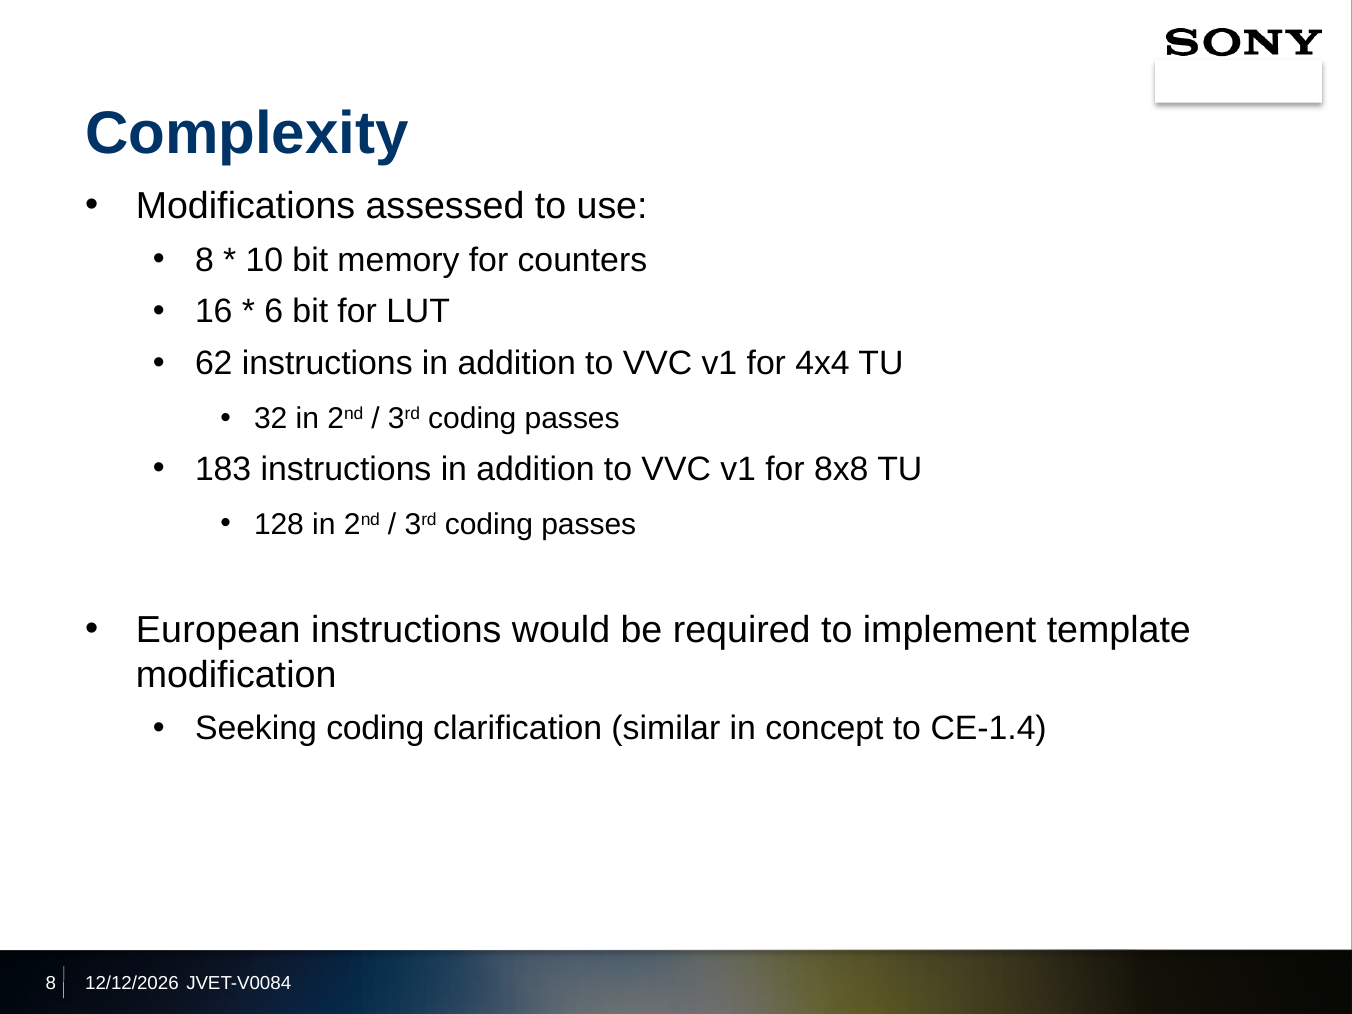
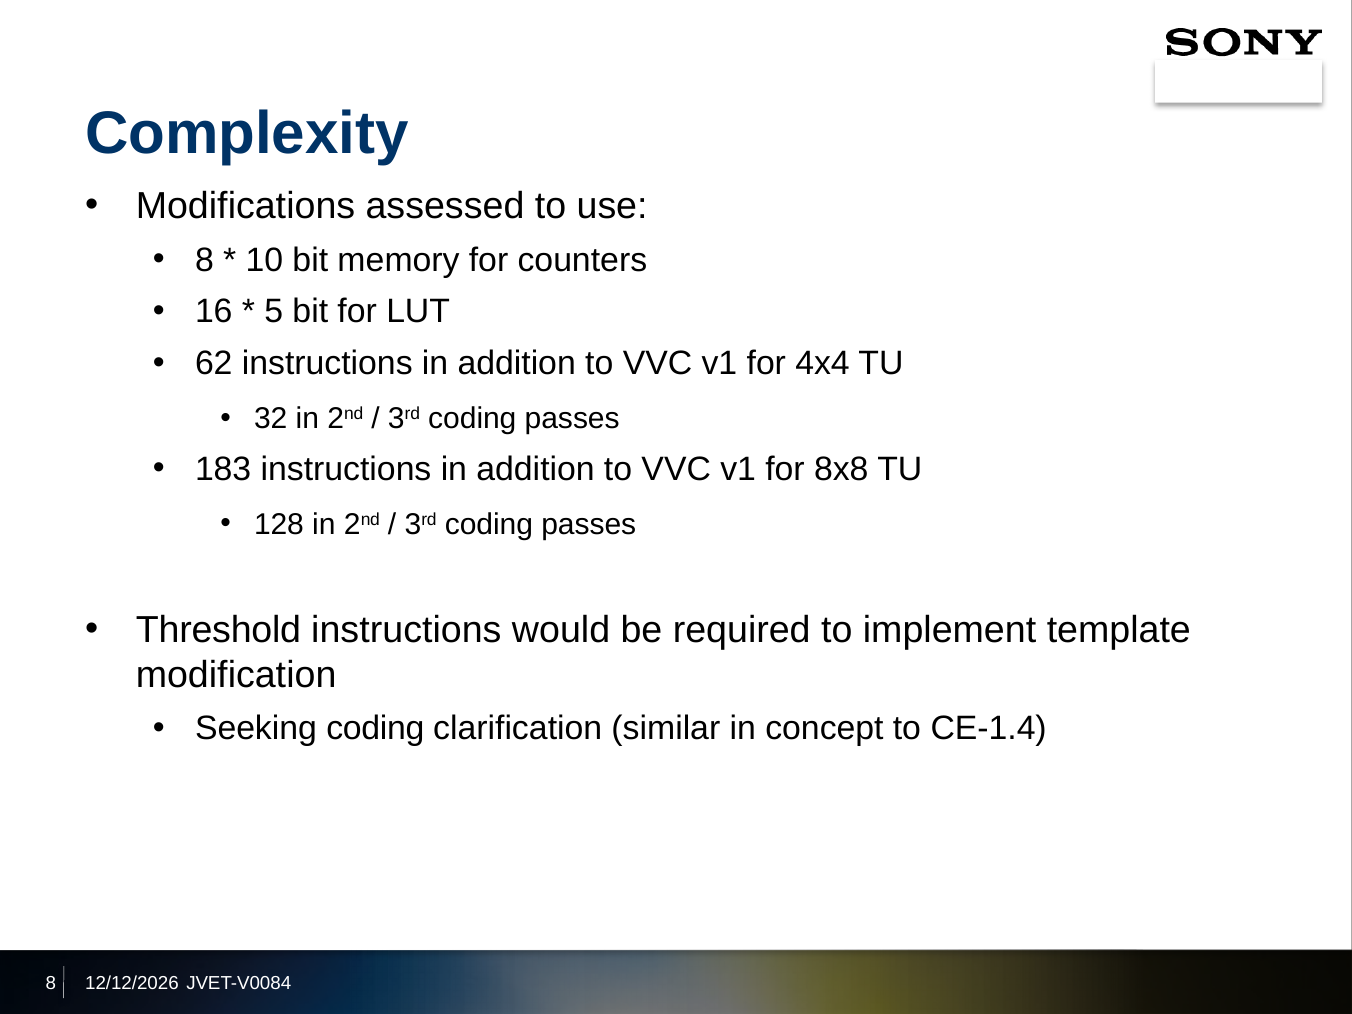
6: 6 -> 5
European: European -> Threshold
